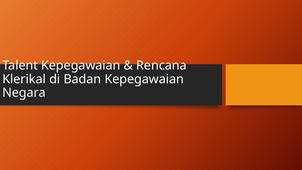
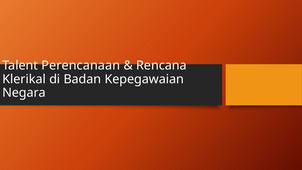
Talent Kepegawaian: Kepegawaian -> Perencanaan
